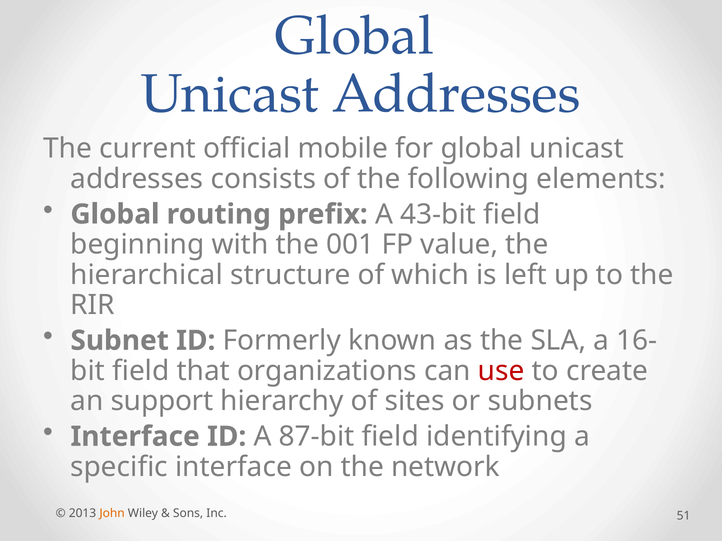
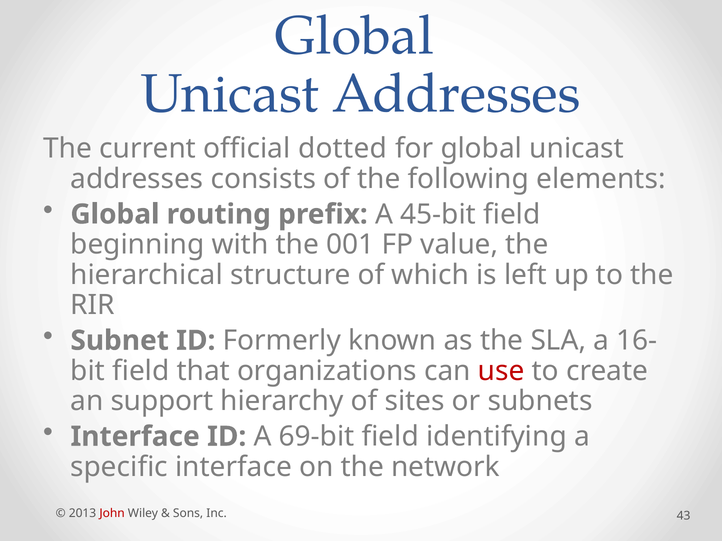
mobile: mobile -> dotted
43-bit: 43-bit -> 45-bit
87-bit: 87-bit -> 69-bit
John colour: orange -> red
51: 51 -> 43
